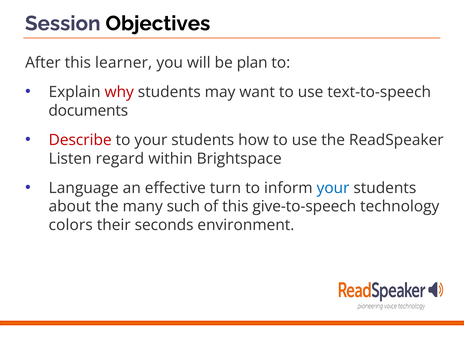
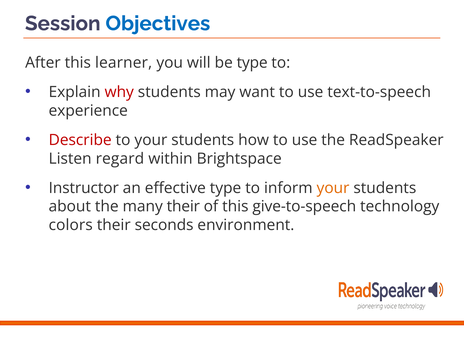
Objectives colour: black -> blue
be plan: plan -> type
documents: documents -> experience
Language: Language -> Instructor
effective turn: turn -> type
your at (333, 188) colour: blue -> orange
many such: such -> their
